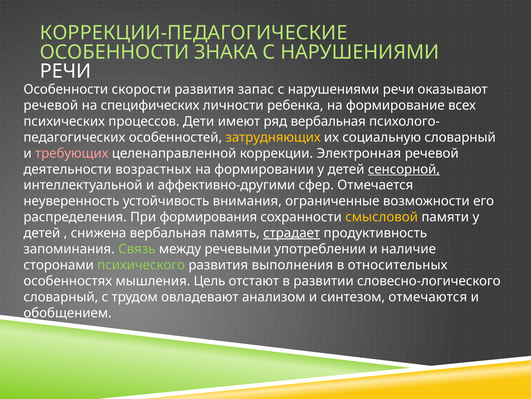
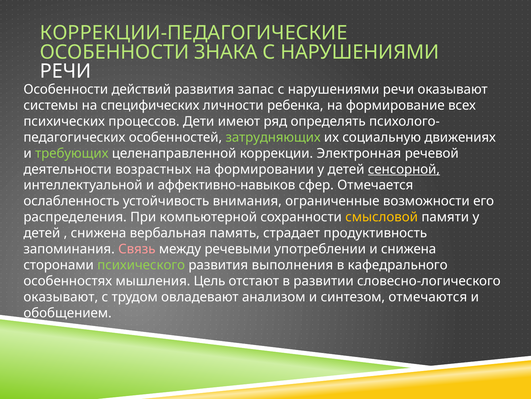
скорости: скорости -> действий
речевой at (51, 105): речевой -> системы
ряд вербальная: вербальная -> определять
затрудняющих colour: yellow -> light green
социальную словарный: словарный -> движениях
требующих colour: pink -> light green
аффективно-другими: аффективно-другими -> аффективно-навыков
неуверенность: неуверенность -> ослабленность
формирования: формирования -> компьютерной
страдает underline: present -> none
Связь colour: light green -> pink
и наличие: наличие -> снижена
относительных: относительных -> кафедрального
словарный at (61, 296): словарный -> оказывают
